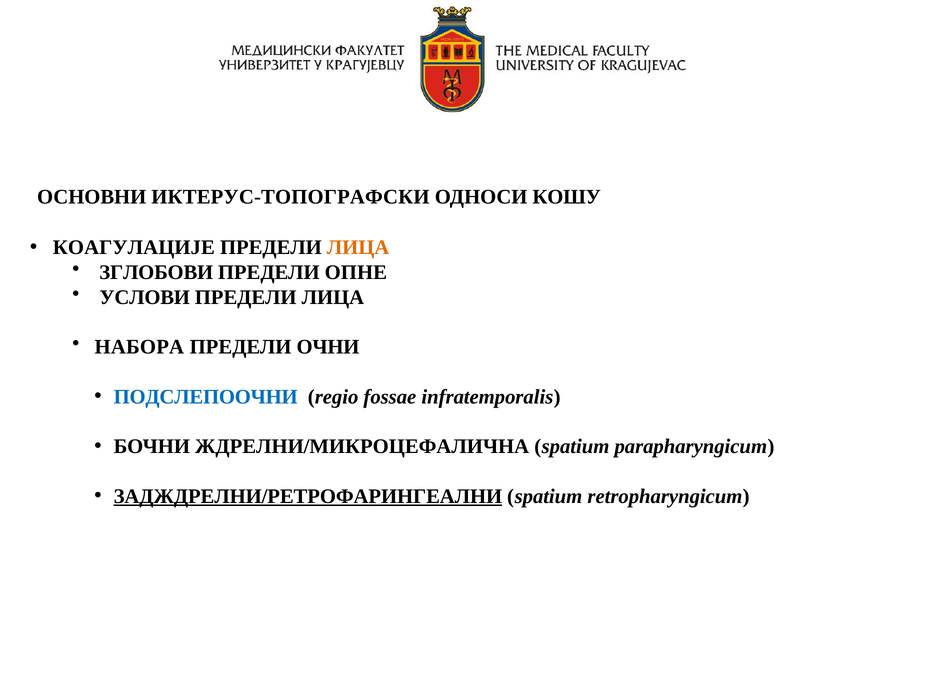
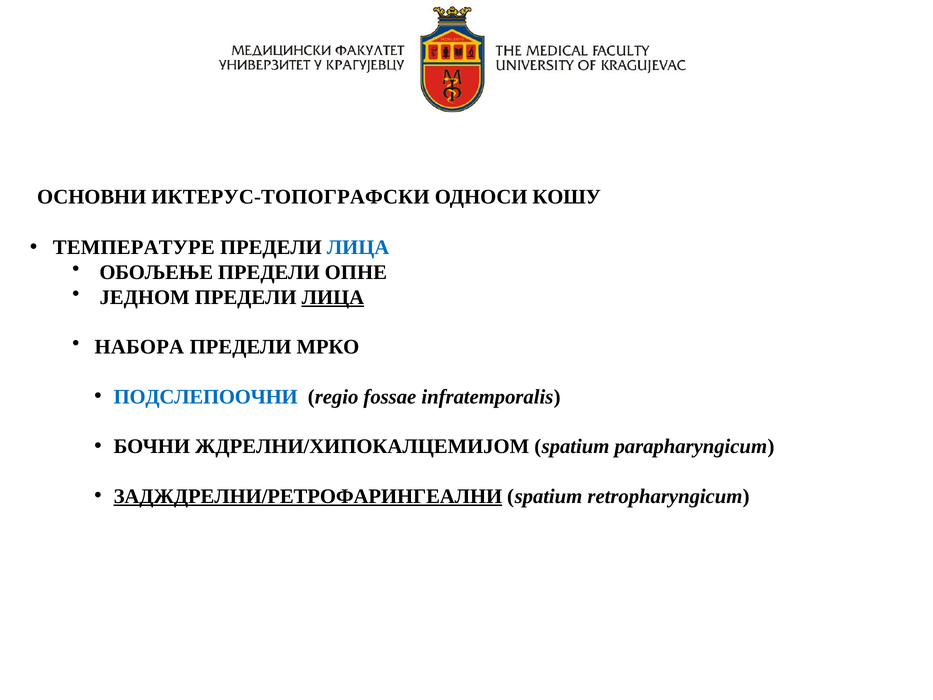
КОАГУЛАЦИЈЕ: КОАГУЛАЦИЈЕ -> ТЕМПЕРАТУРЕ
ЛИЦА at (358, 247) colour: orange -> blue
ЗГЛОБОВИ: ЗГЛОБОВИ -> ОБОЉЕЊЕ
УСЛОВИ: УСЛОВИ -> ЈЕДНОМ
ЛИЦА at (333, 297) underline: none -> present
ОЧНИ: ОЧНИ -> МРКО
ЖДРЕЛНИ/МИКРОЦЕФАЛИЧНА: ЖДРЕЛНИ/МИКРОЦЕФАЛИЧНА -> ЖДРЕЛНИ/ХИПОКАЛЦЕМИЈОМ
